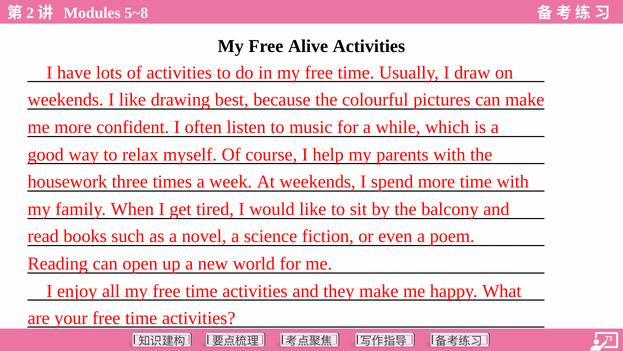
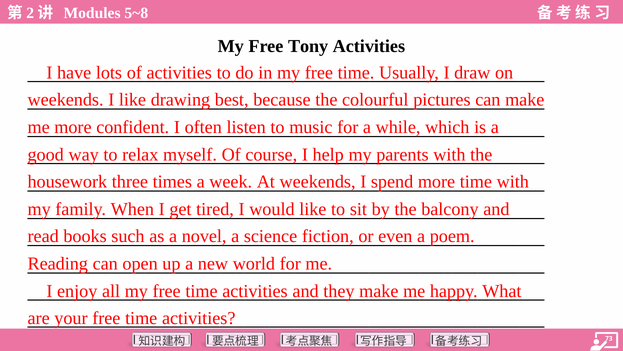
Alive: Alive -> Tony
